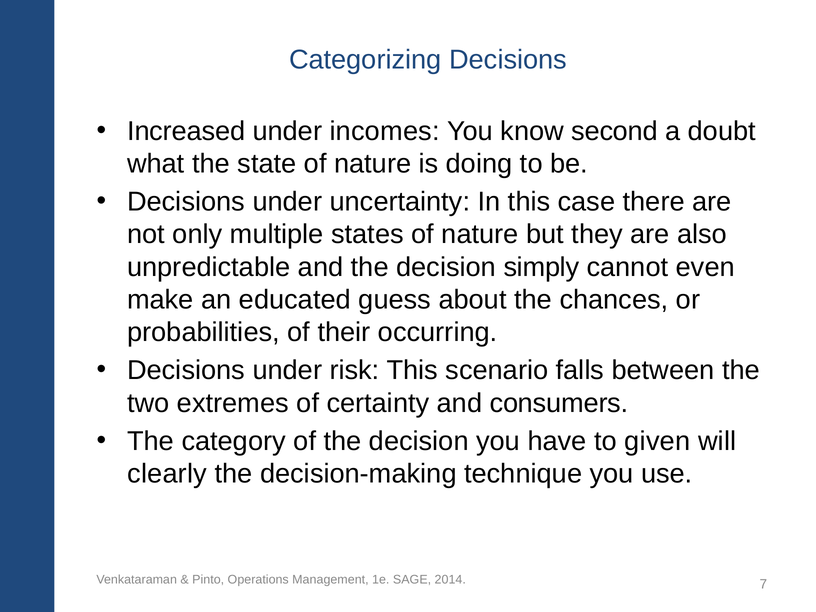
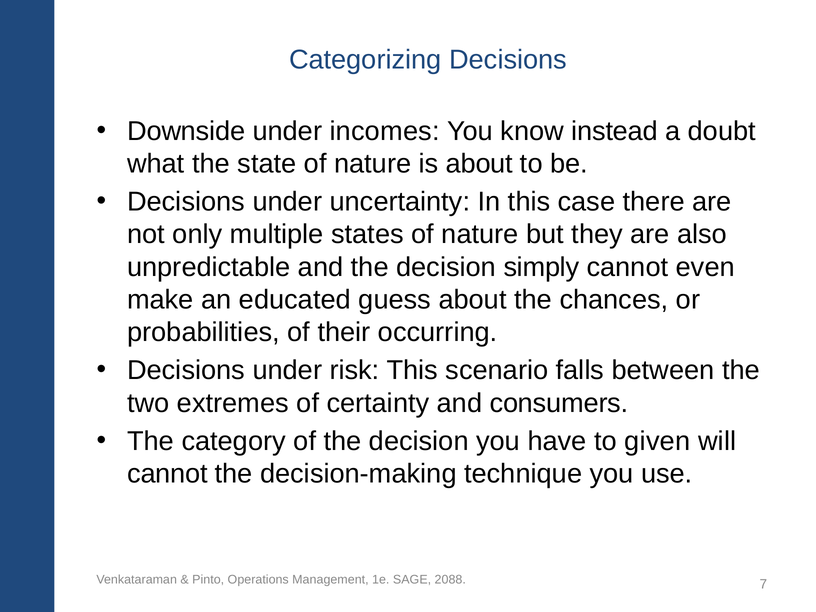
Increased: Increased -> Downside
second: second -> instead
is doing: doing -> about
clearly at (167, 474): clearly -> cannot
2014: 2014 -> 2088
